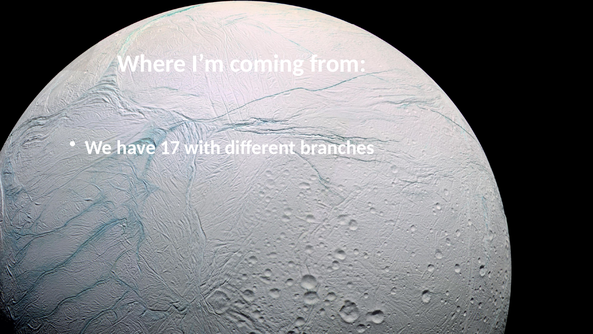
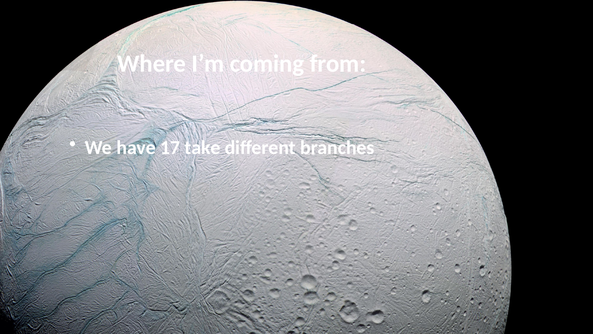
with: with -> take
